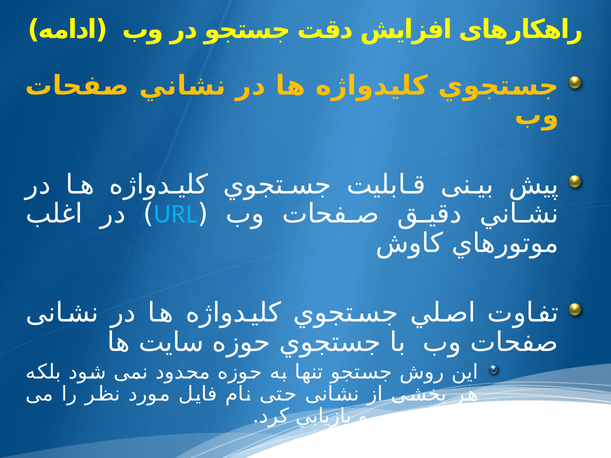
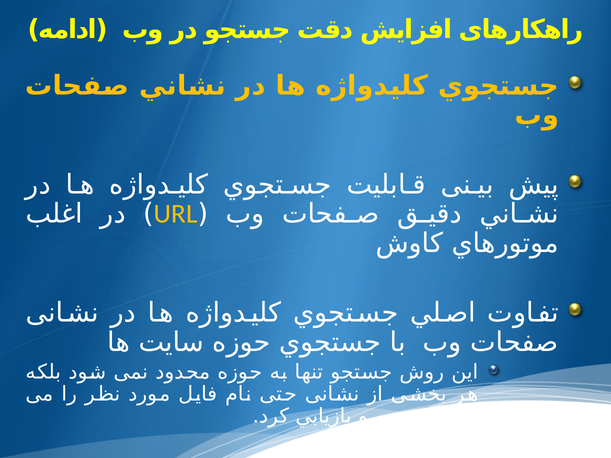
URL colour: light blue -> yellow
